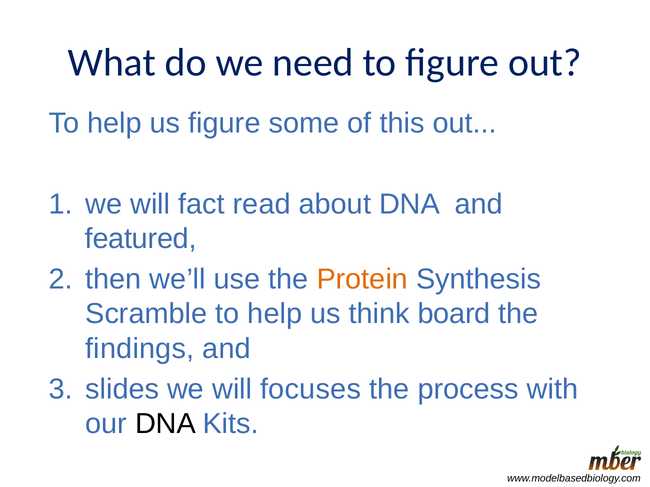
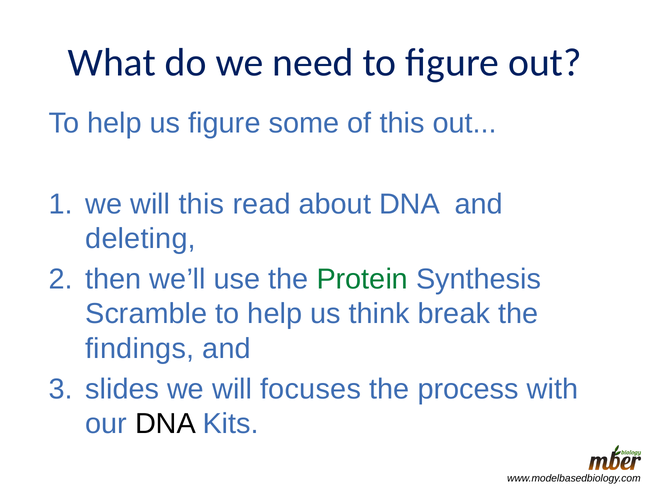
will fact: fact -> this
featured: featured -> deleting
Protein colour: orange -> green
board: board -> break
